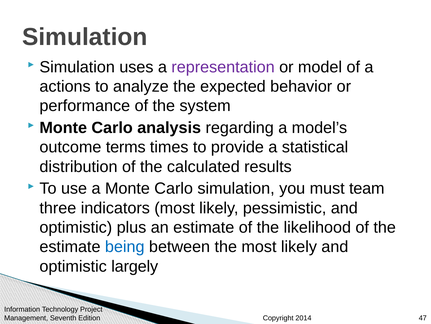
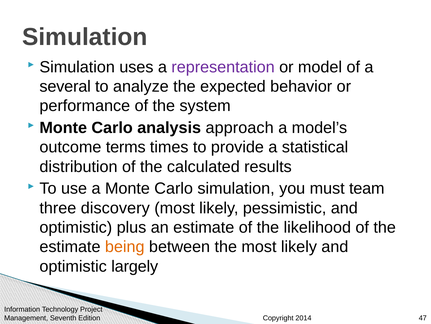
actions: actions -> several
regarding: regarding -> approach
indicators: indicators -> discovery
being colour: blue -> orange
